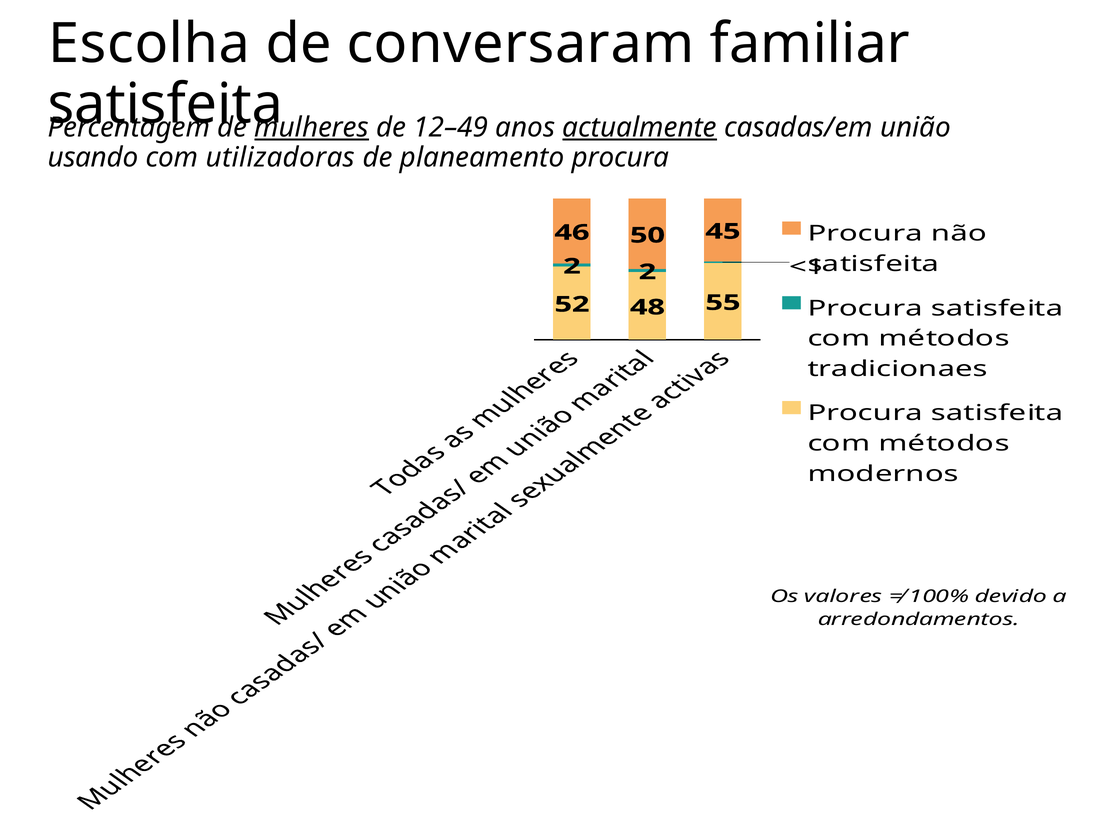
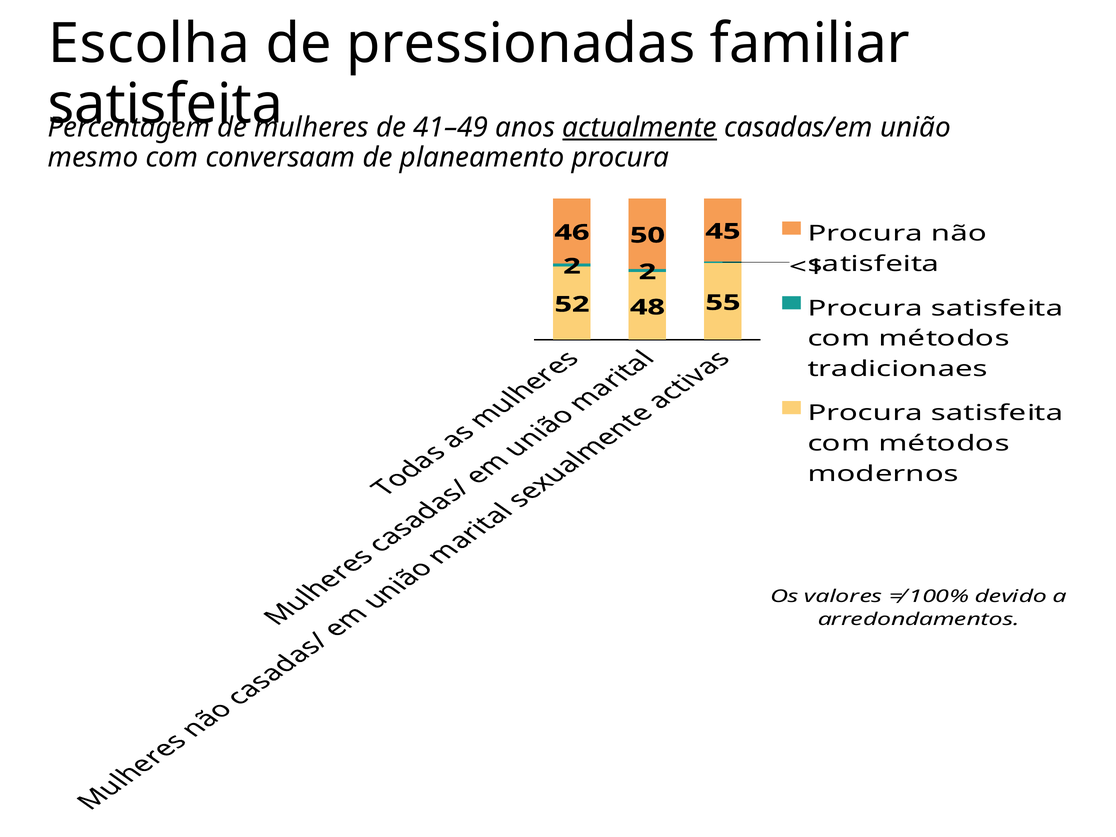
conversaram: conversaram -> pressionadas
mulheres underline: present -> none
12–49: 12–49 -> 41–49
usando: usando -> mesmo
utilizadoras: utilizadoras -> conversaam
